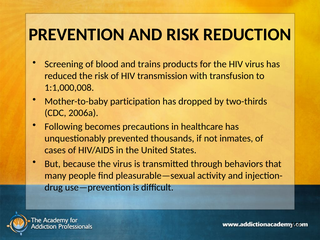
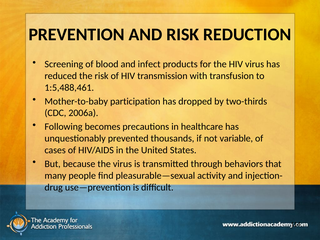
trains: trains -> infect
1:1,000,008: 1:1,000,008 -> 1:5,488,461
inmates: inmates -> variable
